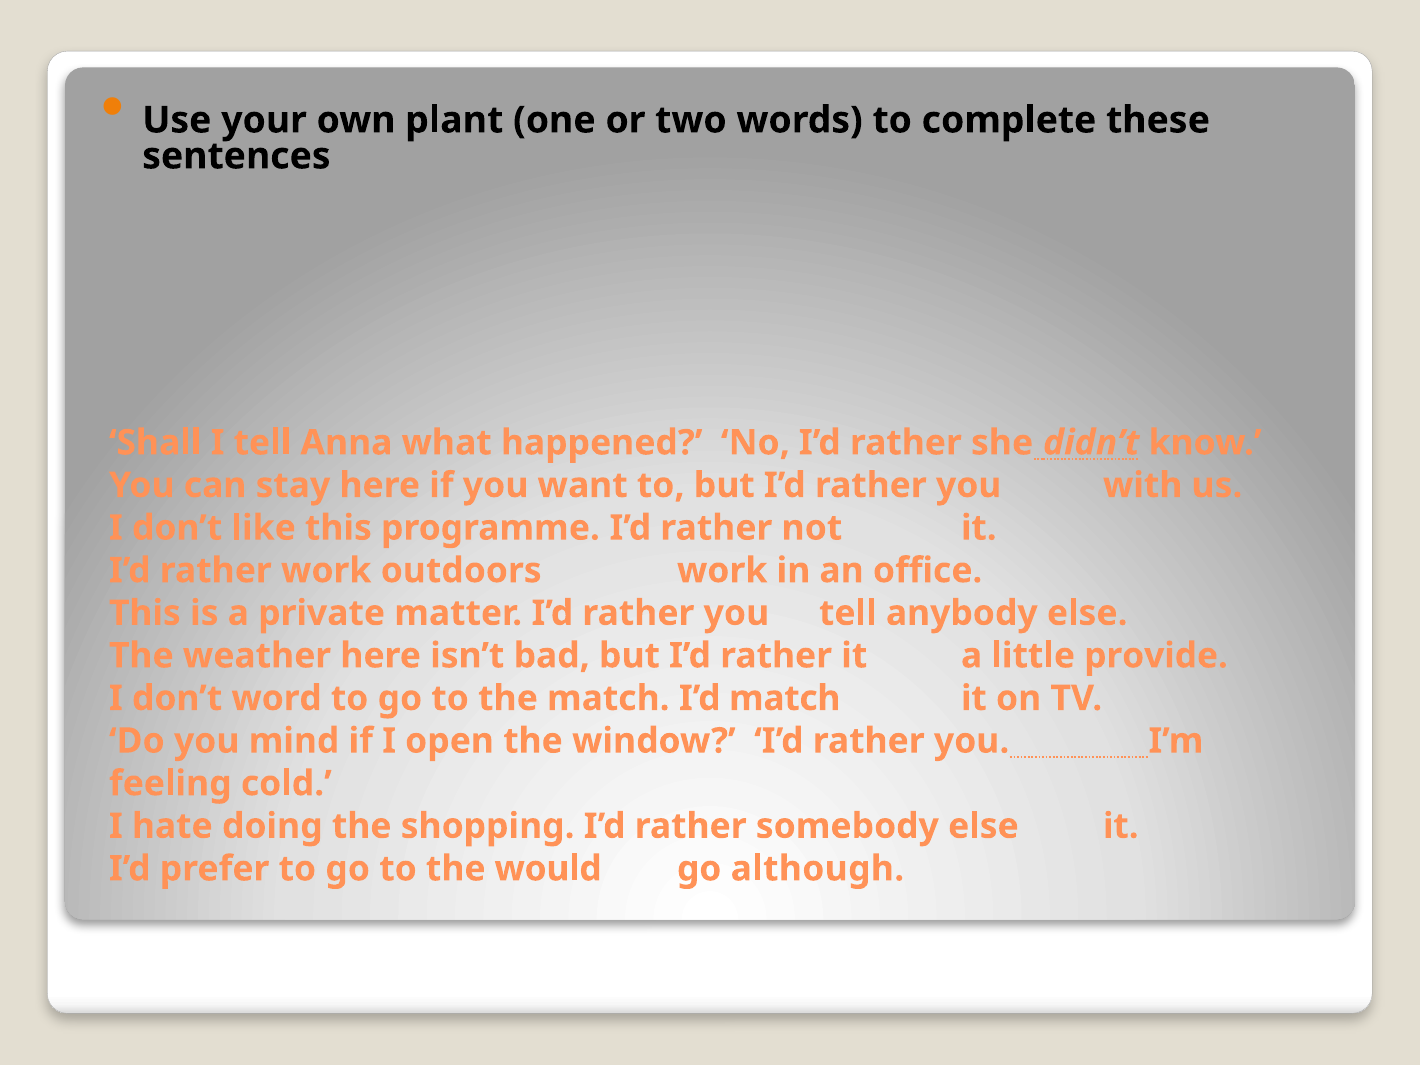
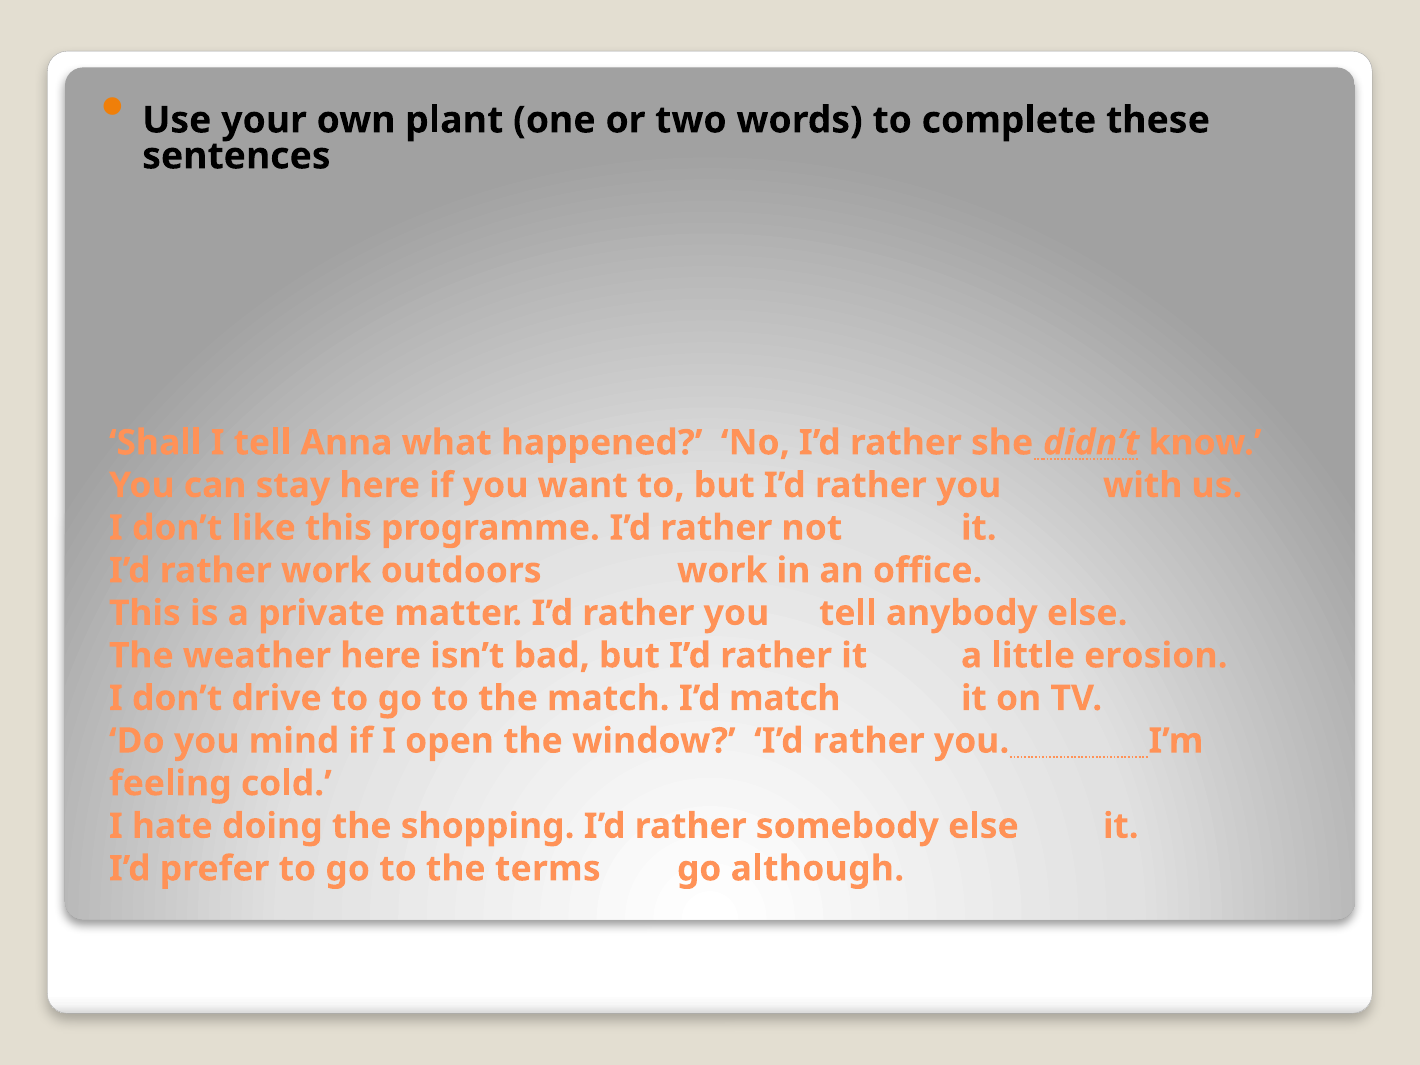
provide: provide -> erosion
word: word -> drive
would: would -> terms
